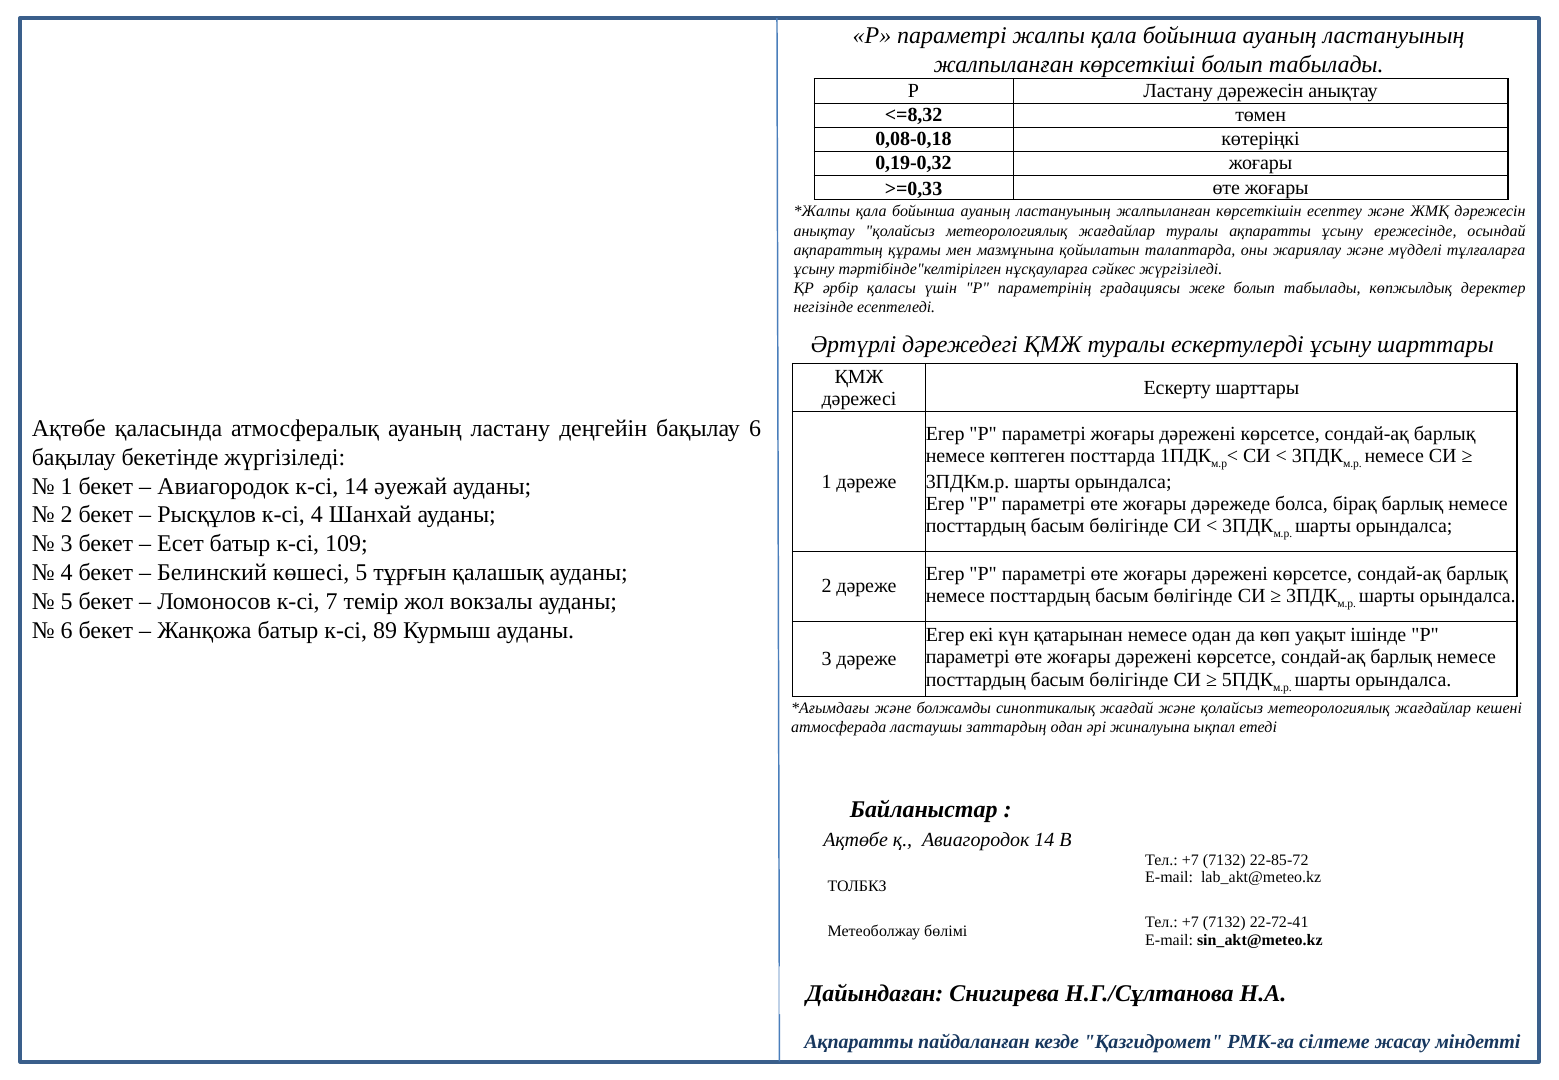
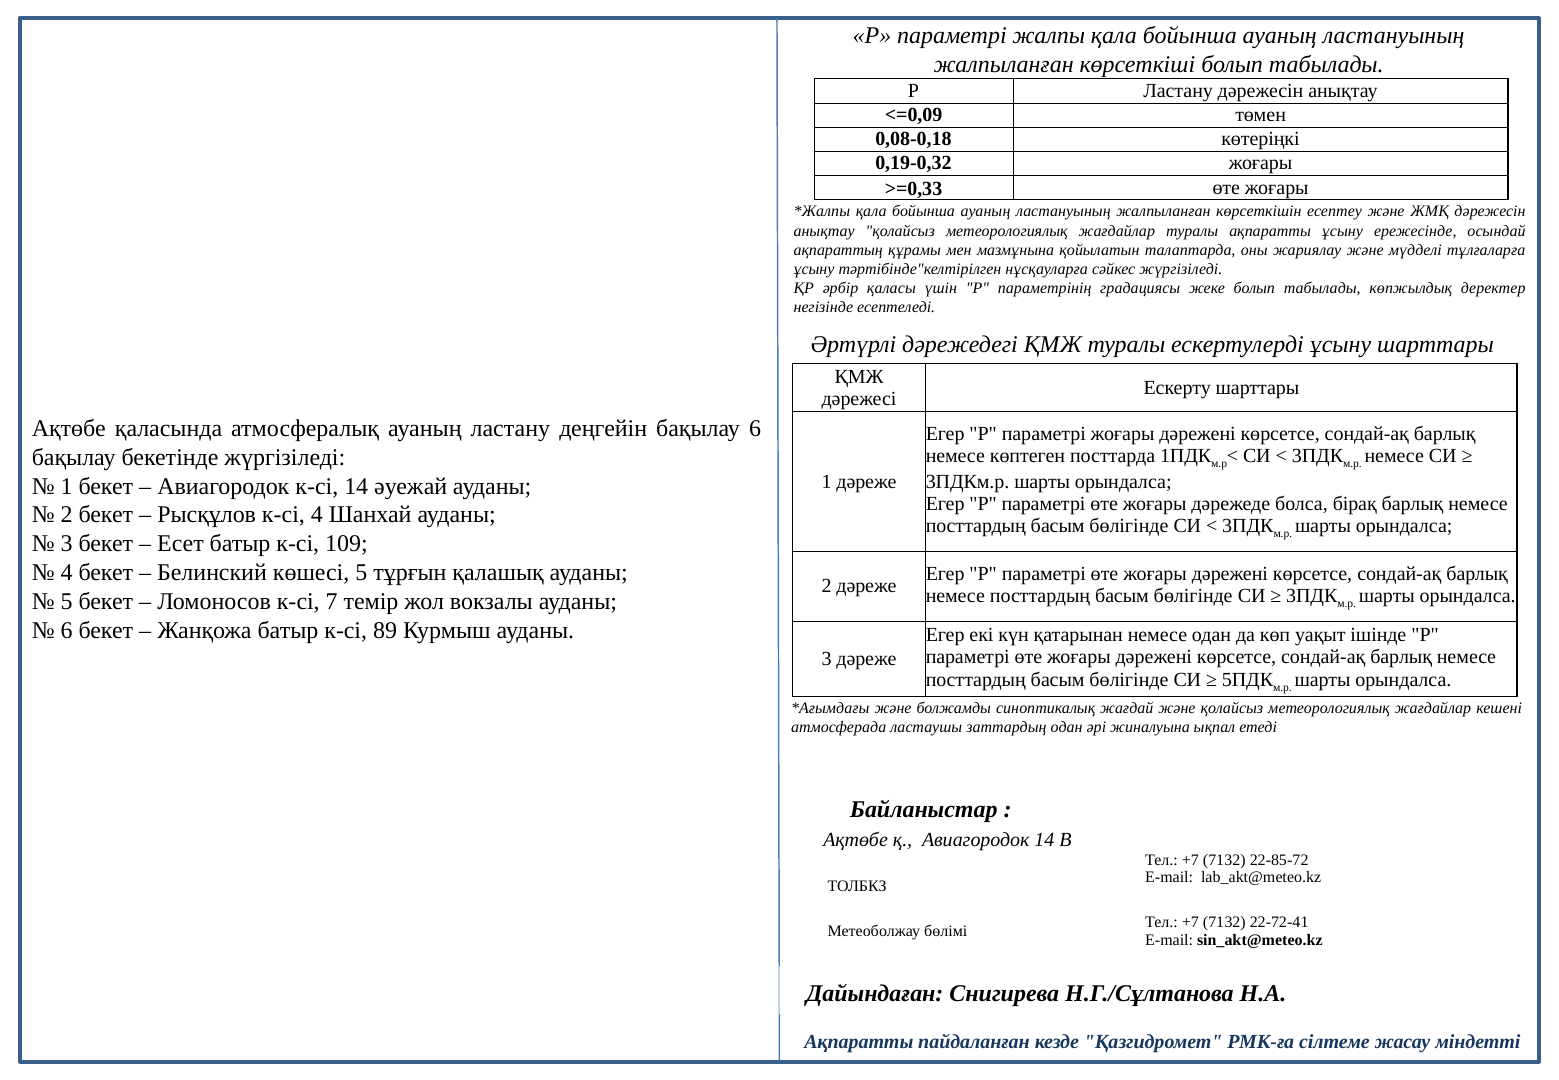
<=8,32: <=8,32 -> <=0,09
